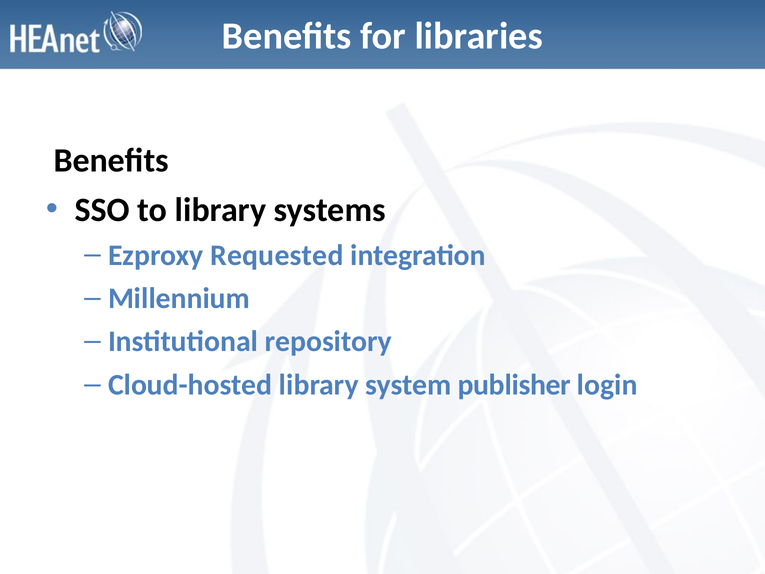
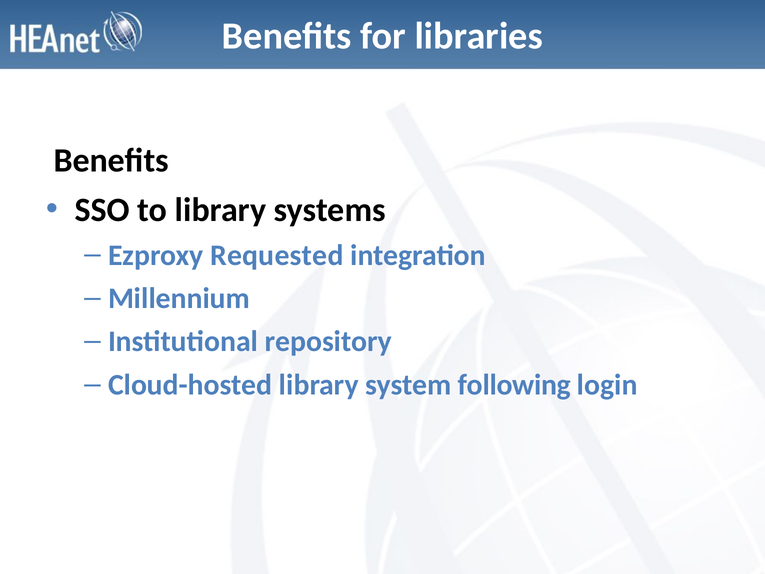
publisher: publisher -> following
